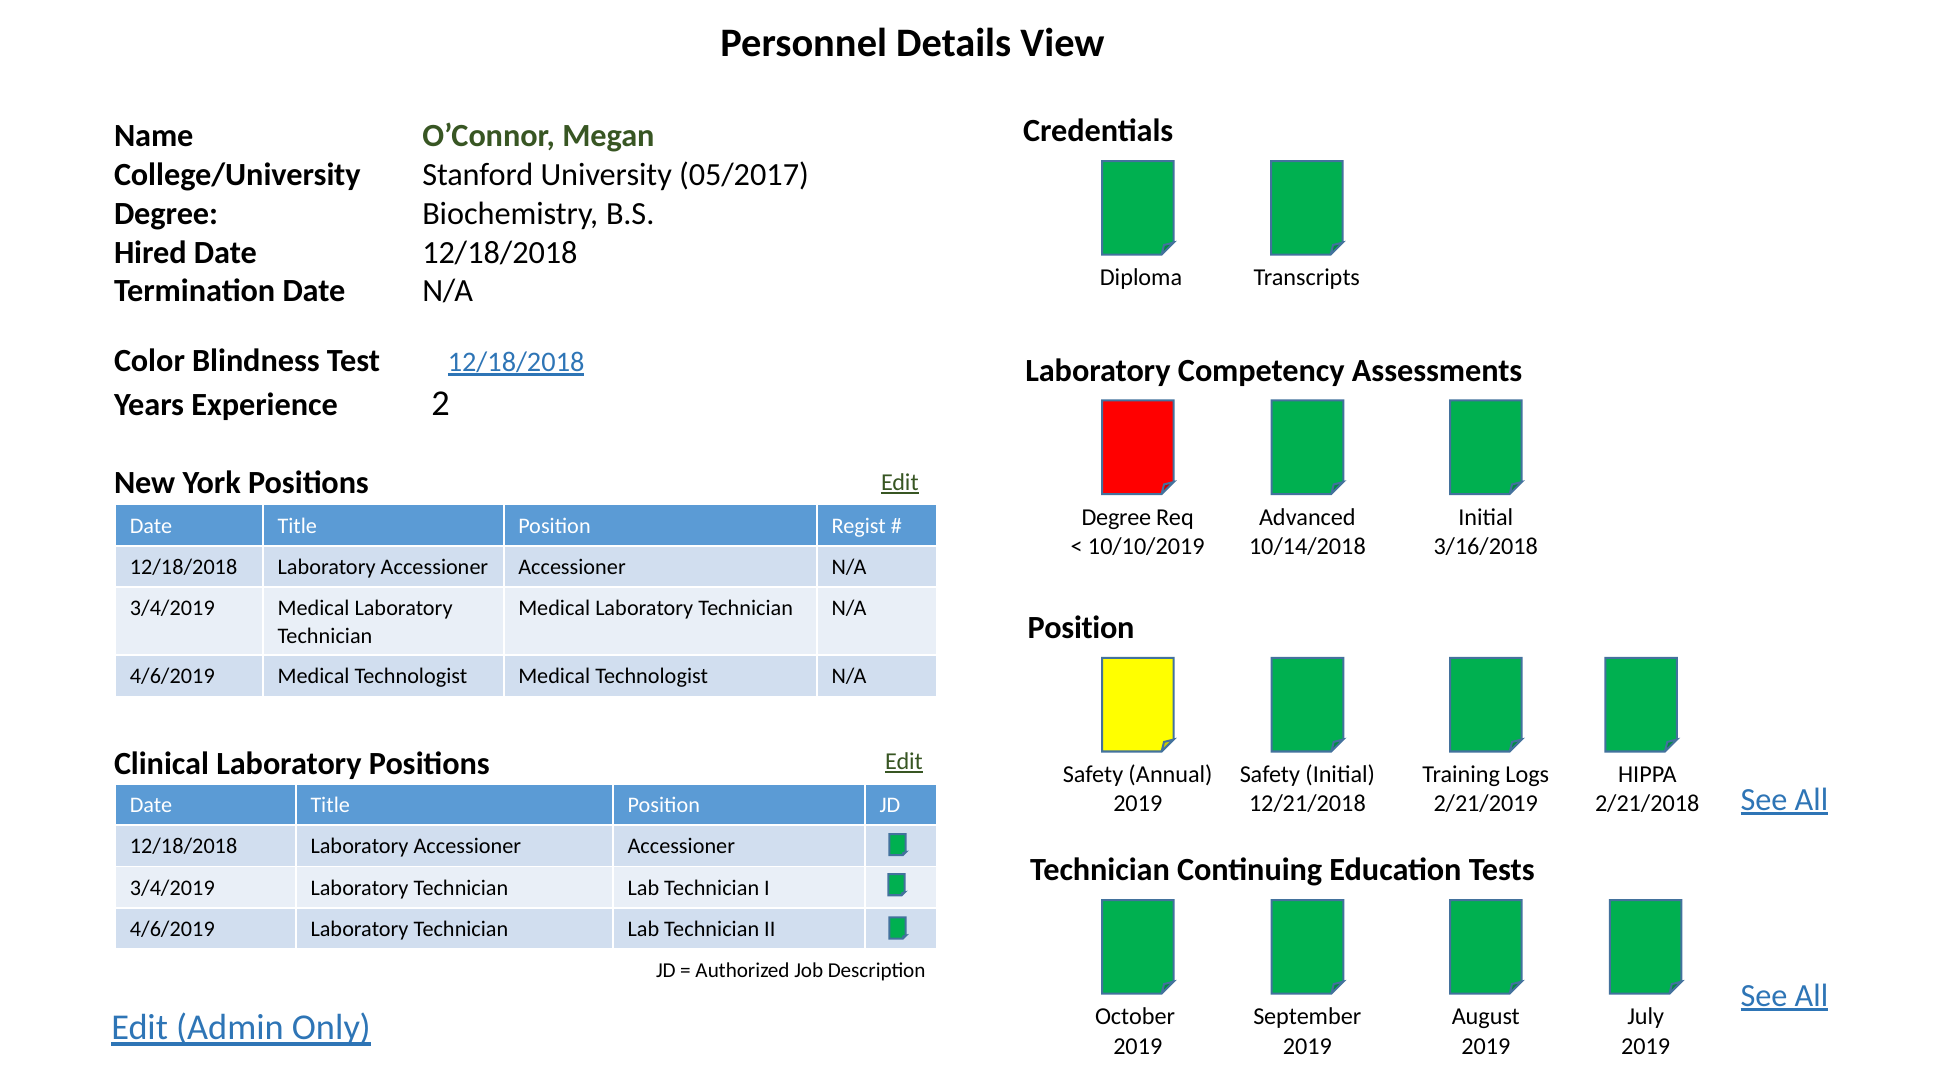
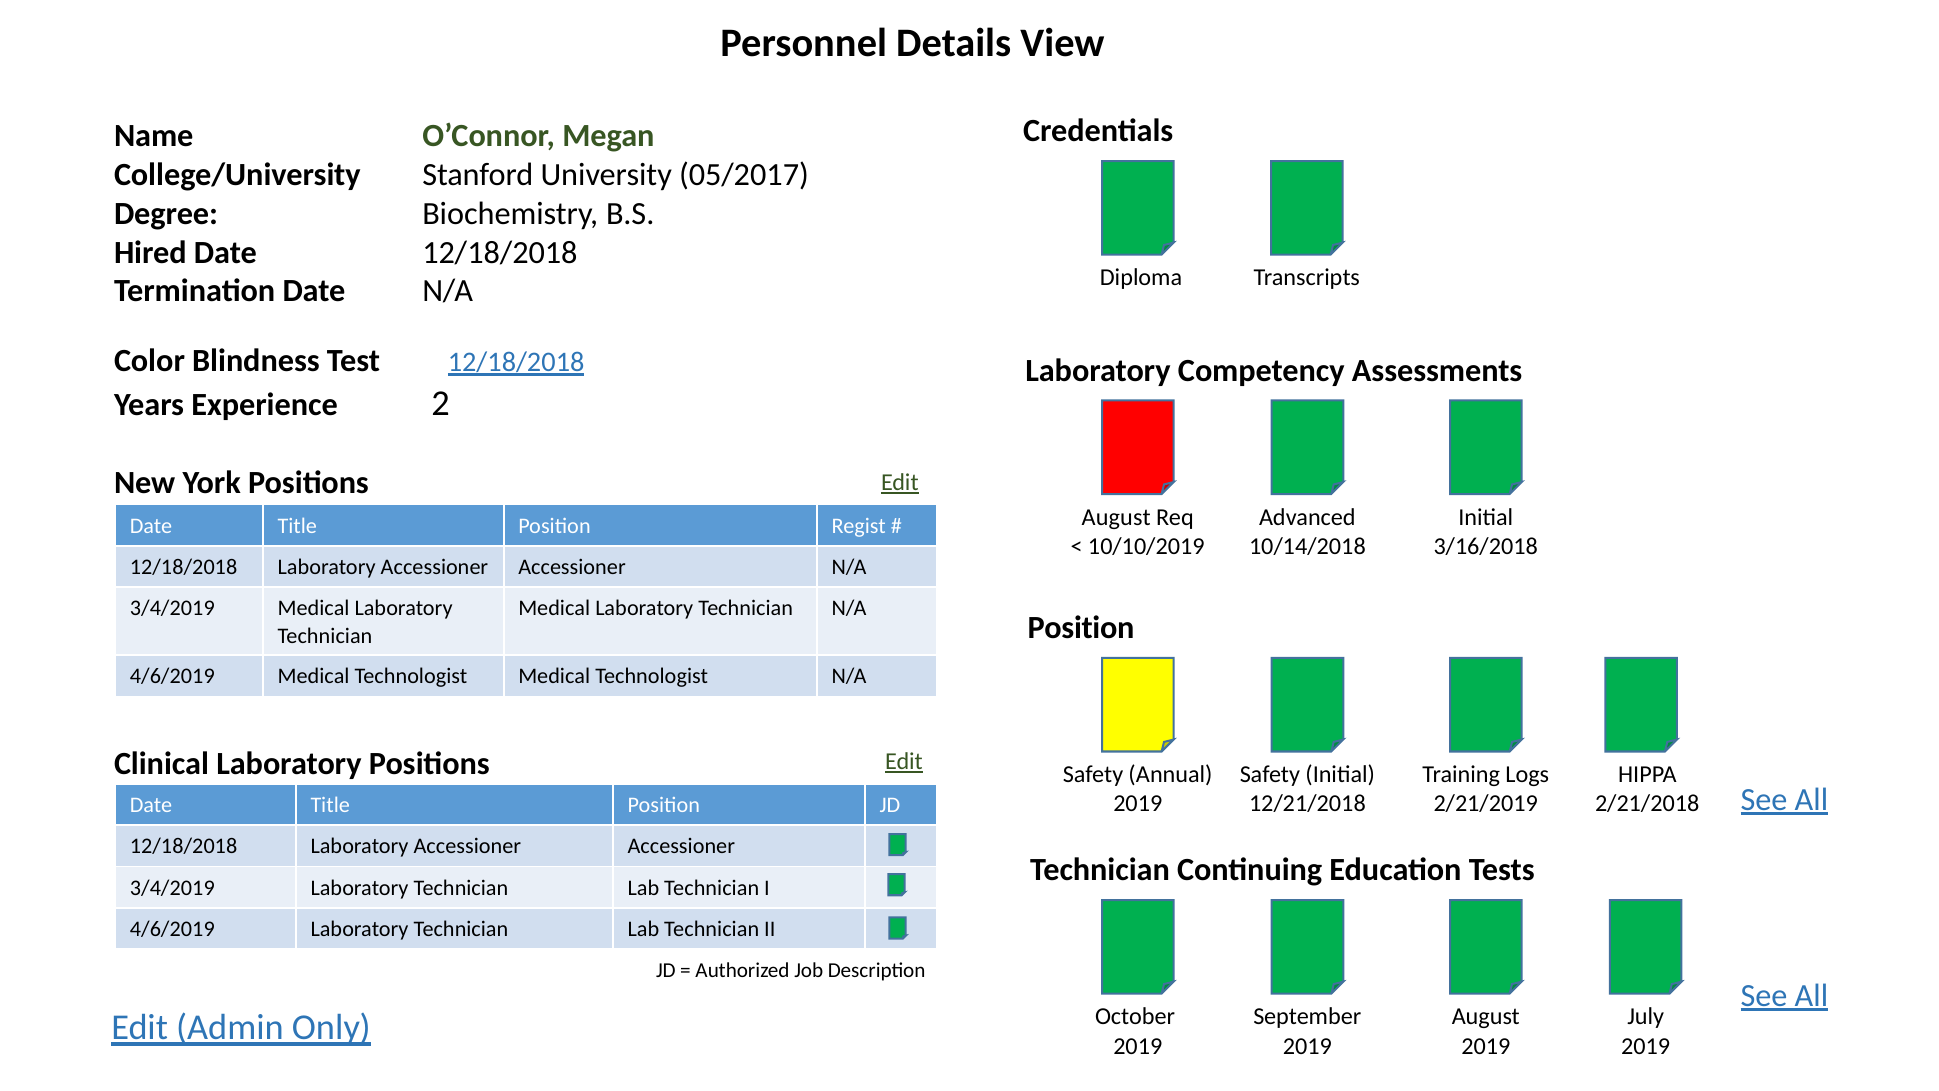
Degree at (1116, 517): Degree -> August
